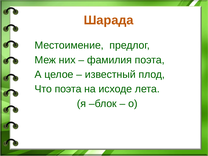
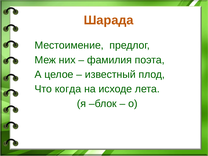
Что поэта: поэта -> когда
